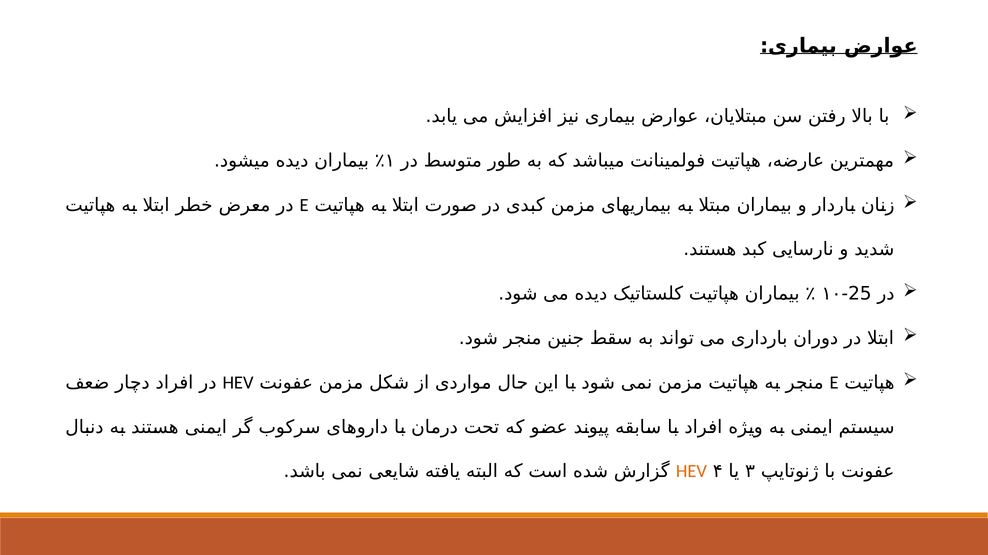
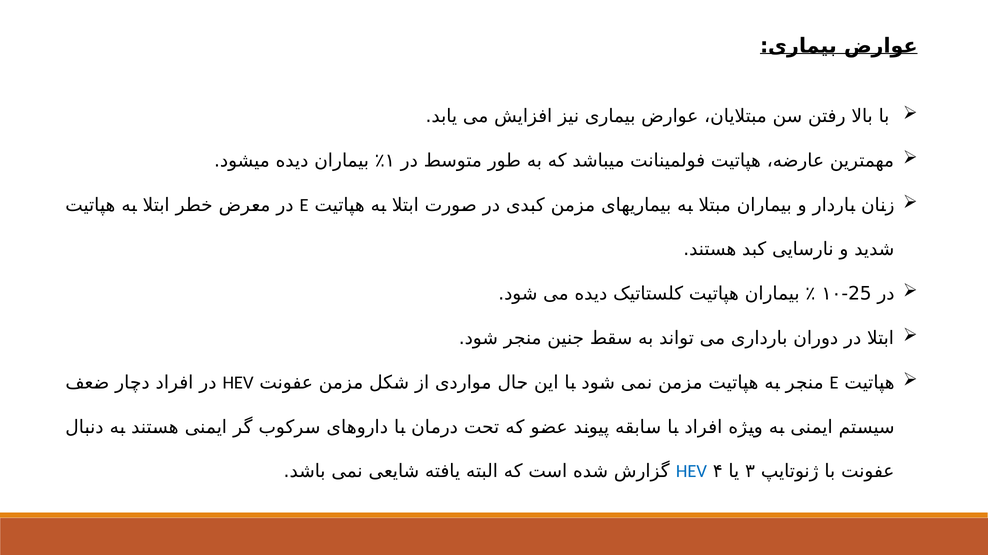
HEV at (691, 472) colour: orange -> blue
